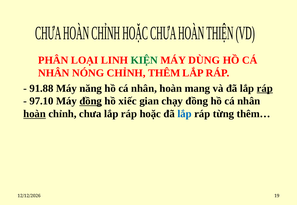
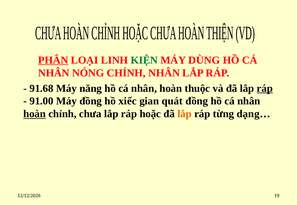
PHÂN underline: none -> present
CHỈNH THÊM: THÊM -> NHÂN
91.88: 91.88 -> 91.68
mang: mang -> thuộc
97.10: 97.10 -> 91.00
đồng at (91, 101) underline: present -> none
chạy: chạy -> quát
lắp at (185, 114) colour: blue -> orange
thêm…: thêm… -> dạng…
